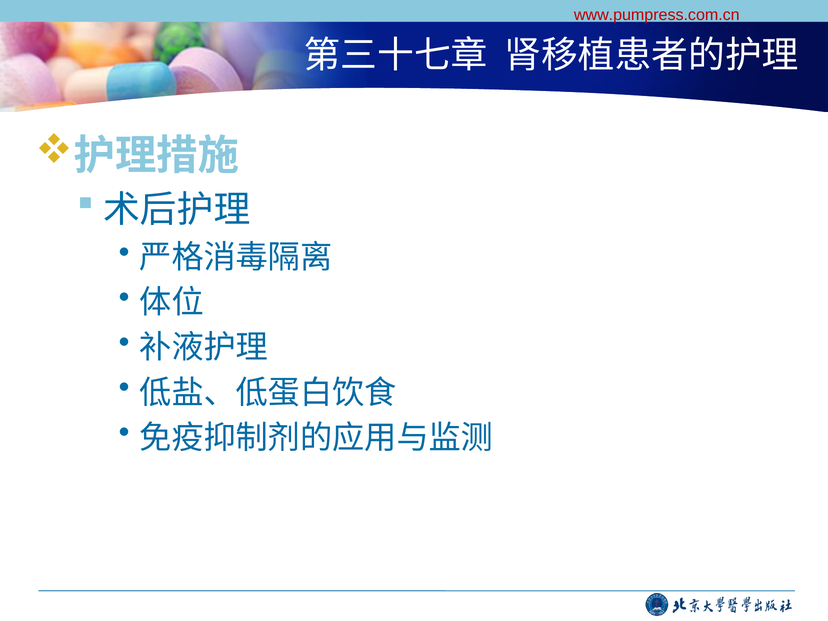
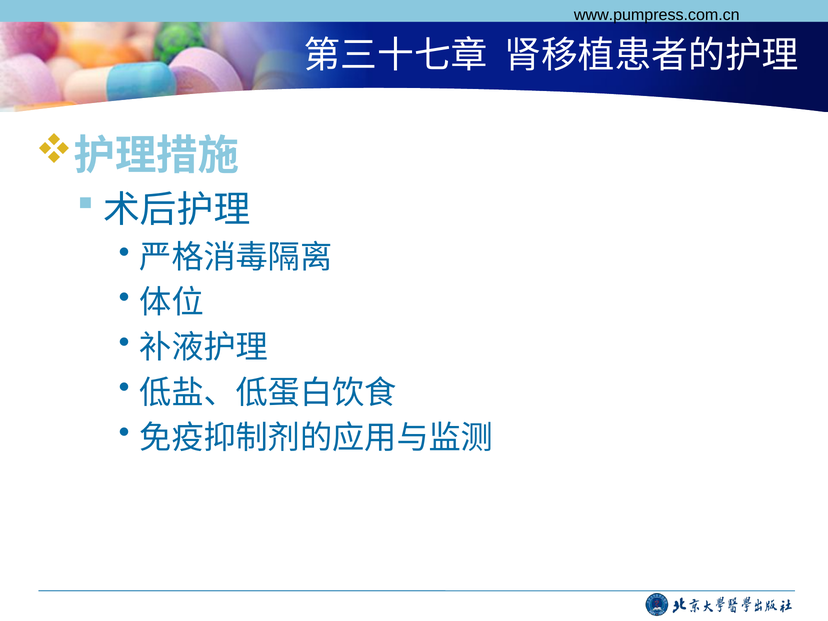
www.pumpress.com.cn colour: red -> black
